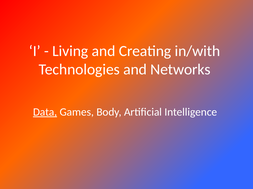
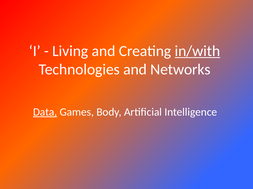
in/with underline: none -> present
